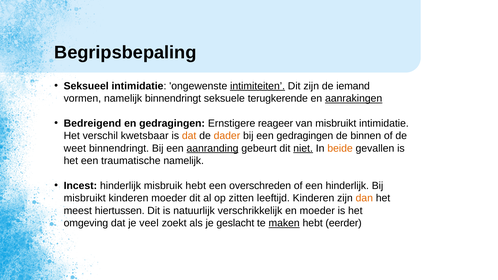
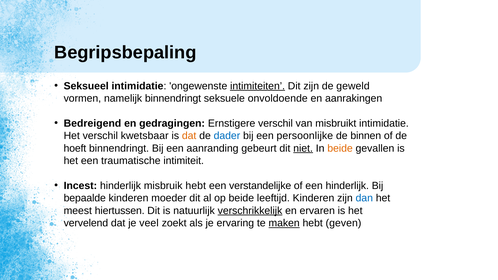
iemand: iemand -> geweld
terugkerende: terugkerende -> onvoldoende
aanrakingen underline: present -> none
Ernstigere reageer: reageer -> verschil
dader colour: orange -> blue
een gedragingen: gedragingen -> persoonlijke
weet: weet -> hoeft
aanranding underline: present -> none
traumatische namelijk: namelijk -> intimiteit
overschreden: overschreden -> verstandelijke
misbruikt at (85, 198): misbruikt -> bepaalde
op zitten: zitten -> beide
dan colour: orange -> blue
verschrikkelijk underline: none -> present
en moeder: moeder -> ervaren
omgeving: omgeving -> vervelend
geslacht: geslacht -> ervaring
eerder: eerder -> geven
